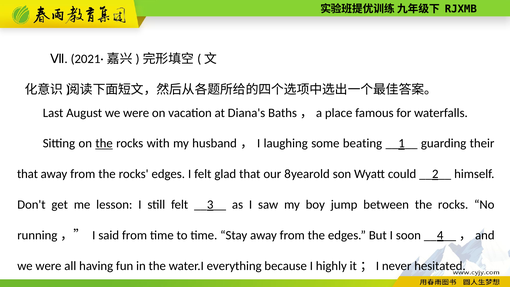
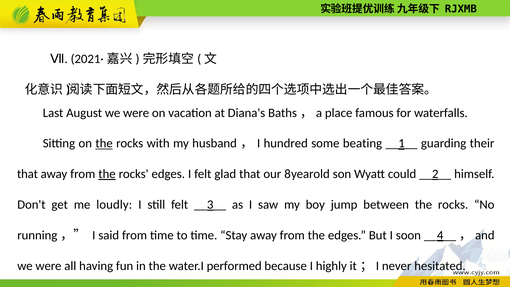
laughing: laughing -> hundred
the at (107, 174) underline: none -> present
lesson: lesson -> loudly
everything: everything -> performed
